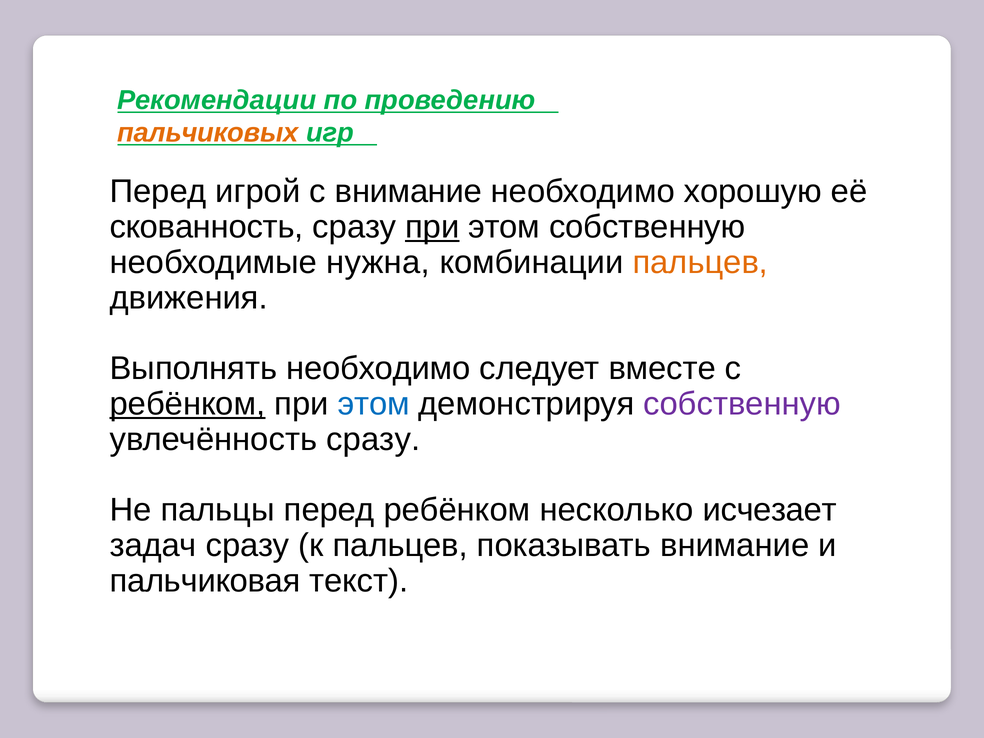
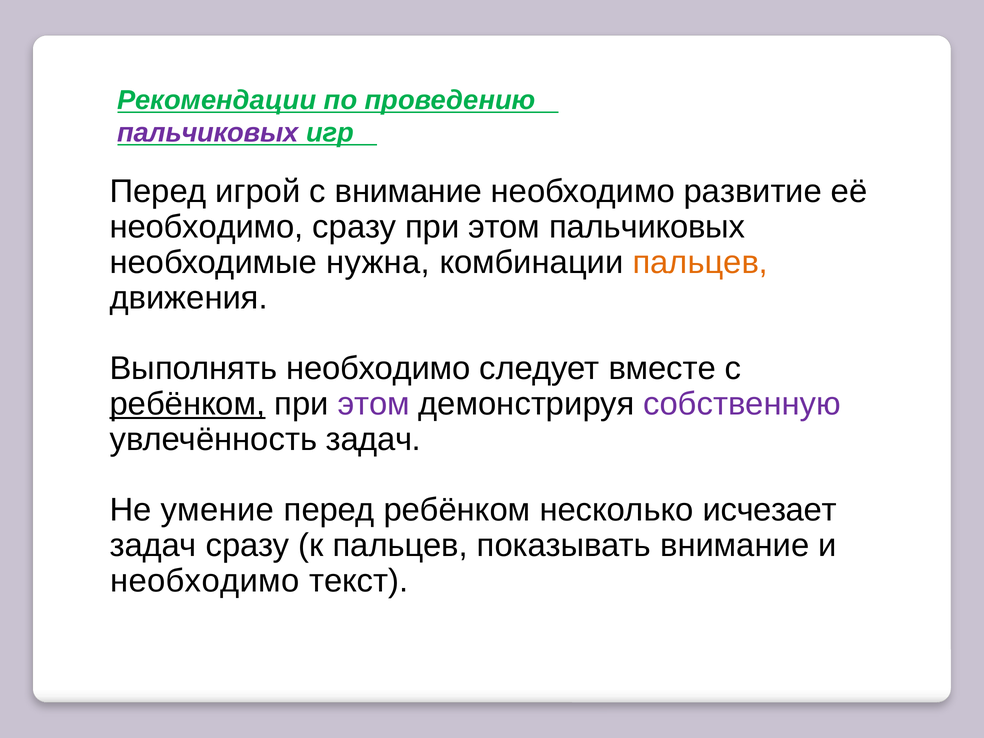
пальчиковых at (208, 133) colour: orange -> purple
хорошую: хорошую -> развитие
скованность at (207, 227): скованность -> необходимо
при at (432, 227) underline: present -> none
этом собственную: собственную -> пальчиковых
этом at (374, 404) colour: blue -> purple
увлечённость сразу: сразу -> задач
пальцы: пальцы -> умение
пальчиковая at (205, 581): пальчиковая -> необходимо
